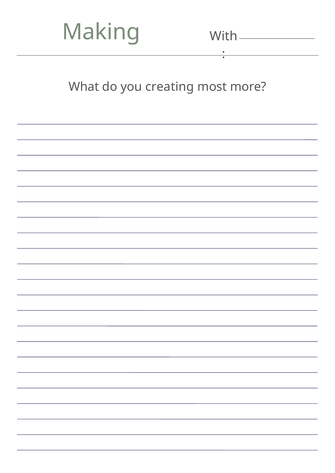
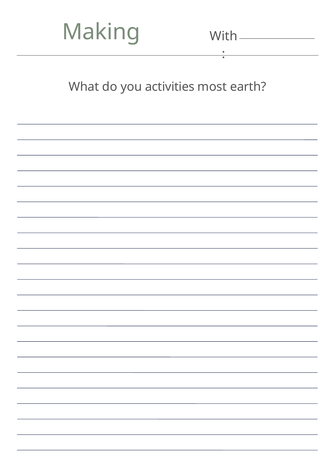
creating: creating -> activities
more: more -> earth
